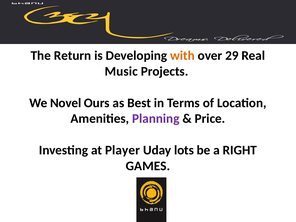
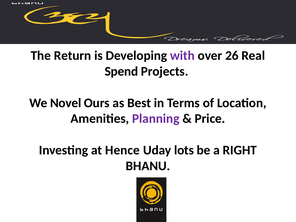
with colour: orange -> purple
29: 29 -> 26
Music: Music -> Spend
Player: Player -> Hence
GAMES: GAMES -> BHANU
